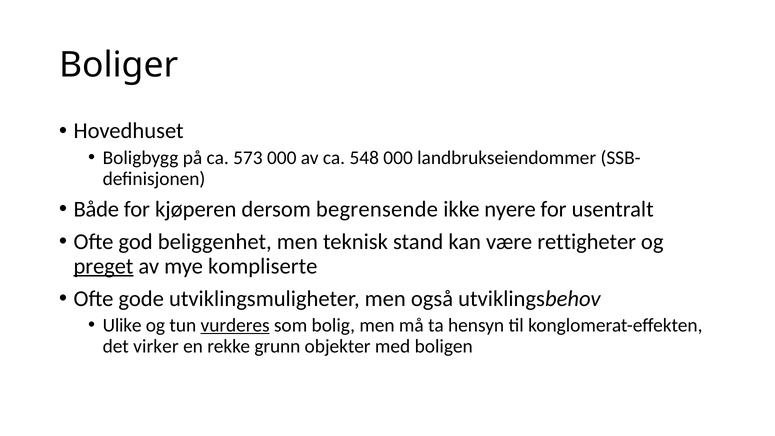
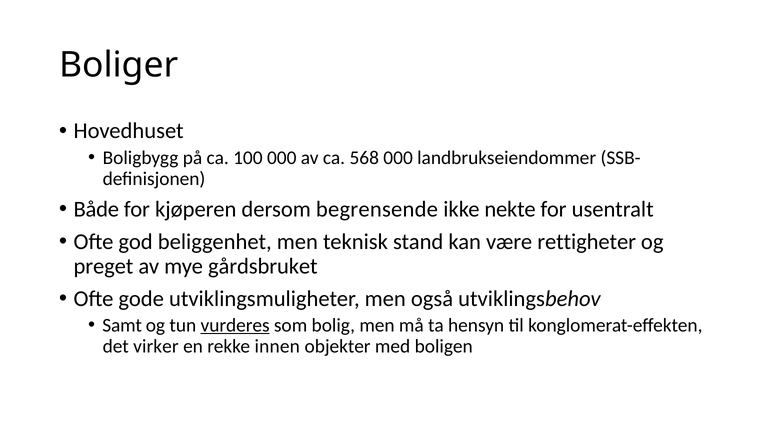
573: 573 -> 100
548: 548 -> 568
nyere: nyere -> nekte
preget underline: present -> none
kompliserte: kompliserte -> gårdsbruket
Ulike: Ulike -> Samt
grunn: grunn -> innen
